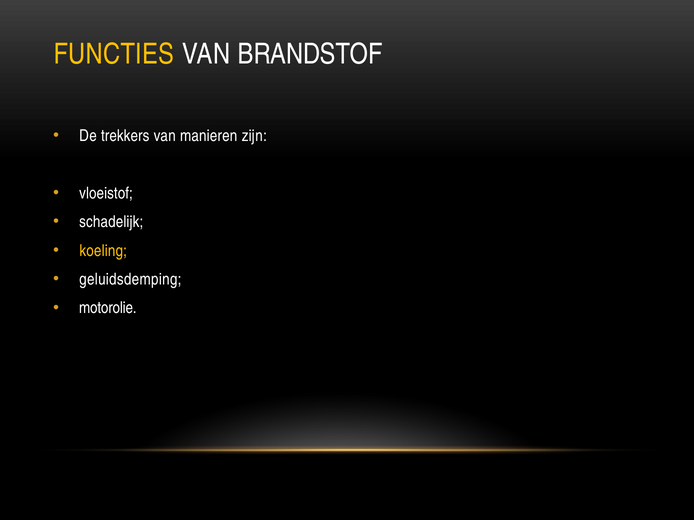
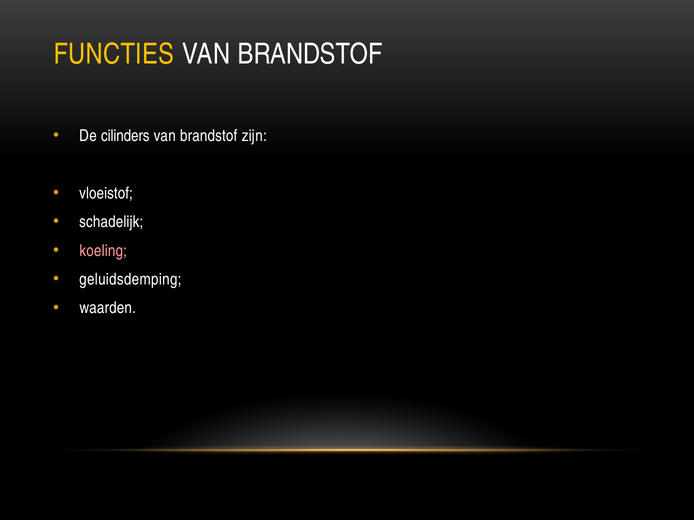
trekkers: trekkers -> cilinders
manieren at (209, 136): manieren -> brandstof
koeling colour: yellow -> pink
motorolie: motorolie -> waarden
